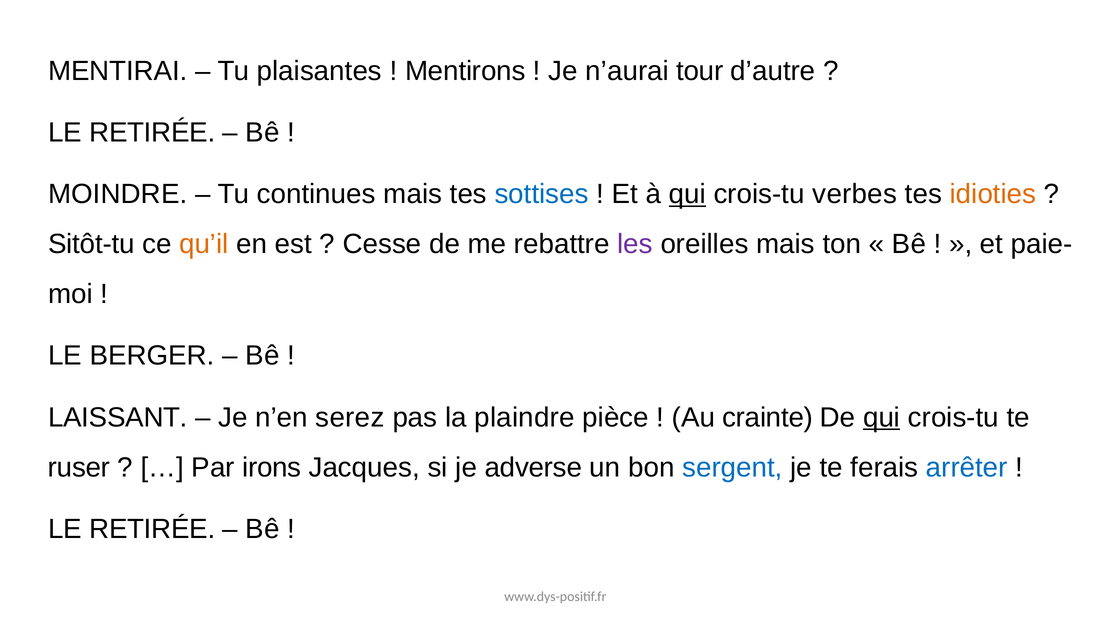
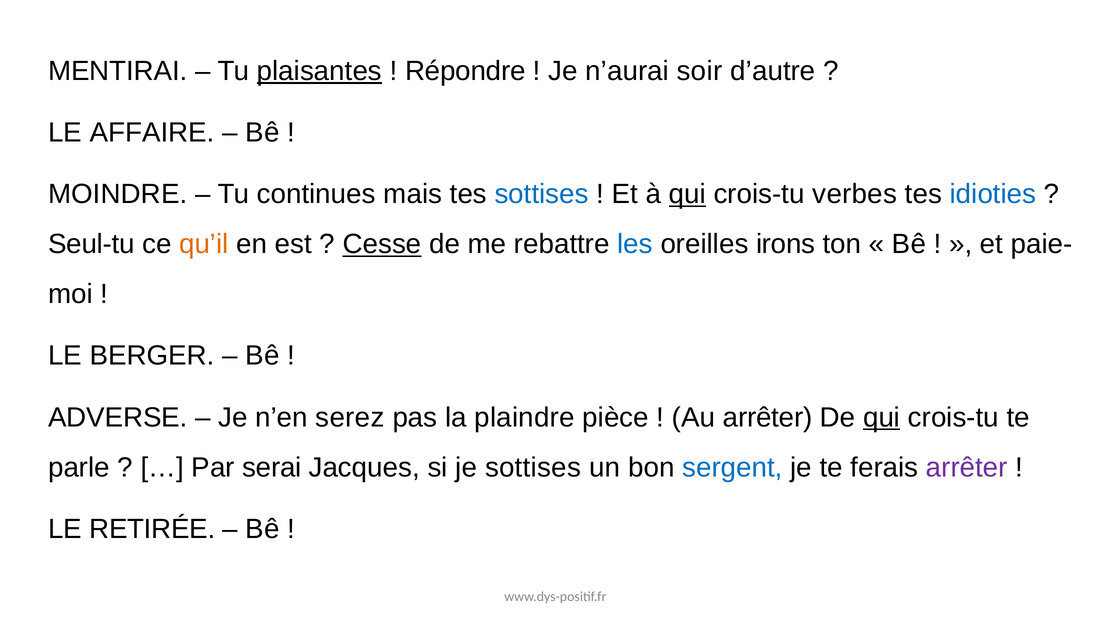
plaisantes underline: none -> present
Mentirons: Mentirons -> Répondre
tour: tour -> soir
RETIRÉE at (152, 133): RETIRÉE -> AFFAIRE
idioties colour: orange -> blue
Sitôt-tu: Sitôt-tu -> Seul-tu
Cesse underline: none -> present
les colour: purple -> blue
oreilles mais: mais -> irons
LAISSANT: LAISSANT -> ADVERSE
Au crainte: crainte -> arrêter
ruser: ruser -> parle
irons: irons -> serai
je adverse: adverse -> sottises
arrêter at (967, 467) colour: blue -> purple
